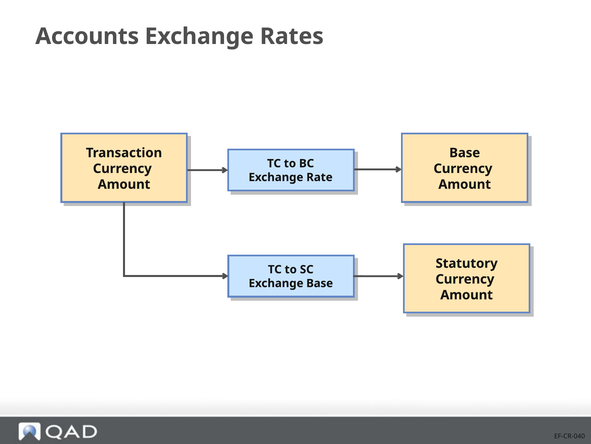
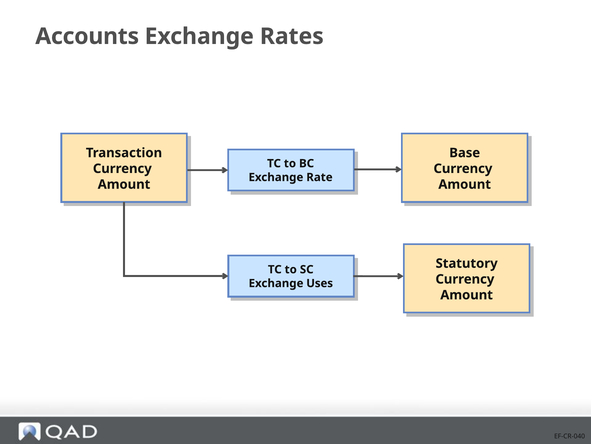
Exchange Base: Base -> Uses
